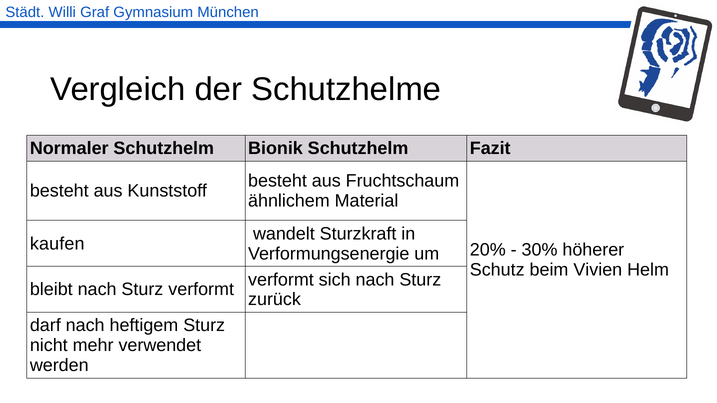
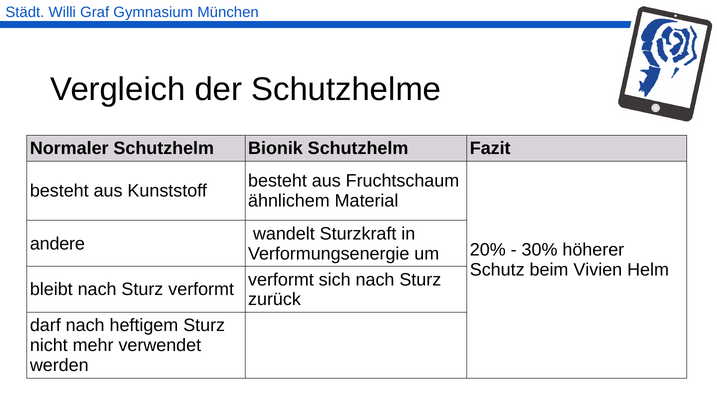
kaufen: kaufen -> andere
